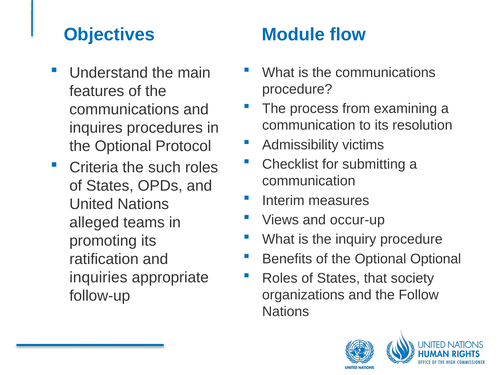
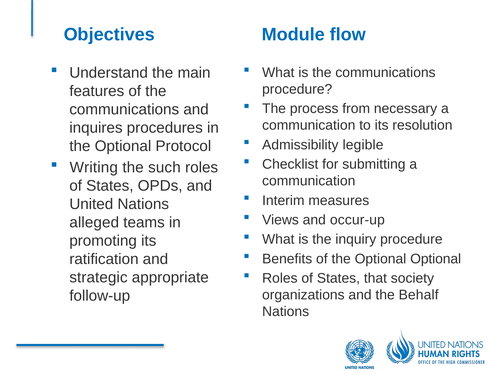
examining: examining -> necessary
victims: victims -> legible
Criteria: Criteria -> Writing
inquiries: inquiries -> strategic
Follow: Follow -> Behalf
